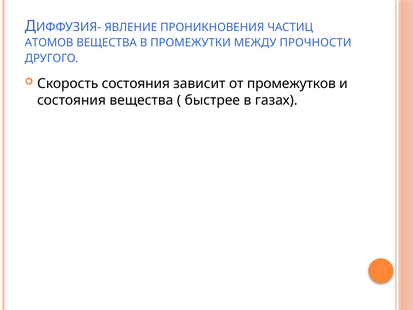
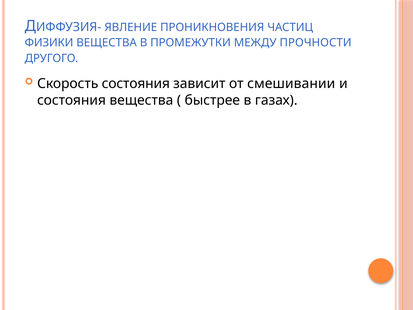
АТОМОВ: АТОМОВ -> ФИЗИКИ
промежутков: промежутков -> смешивании
